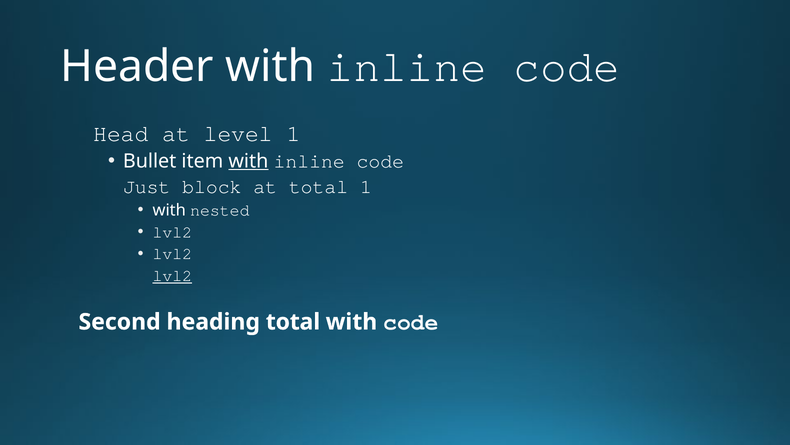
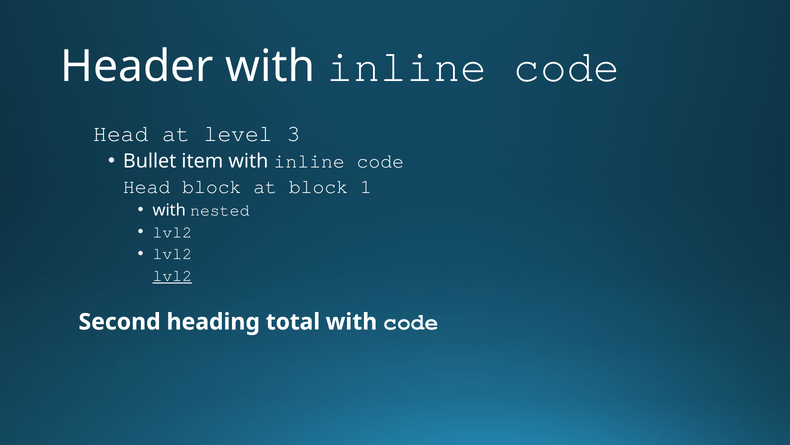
level 1: 1 -> 3
with at (248, 161) underline: present -> none
Just at (147, 186): Just -> Head
at total: total -> block
